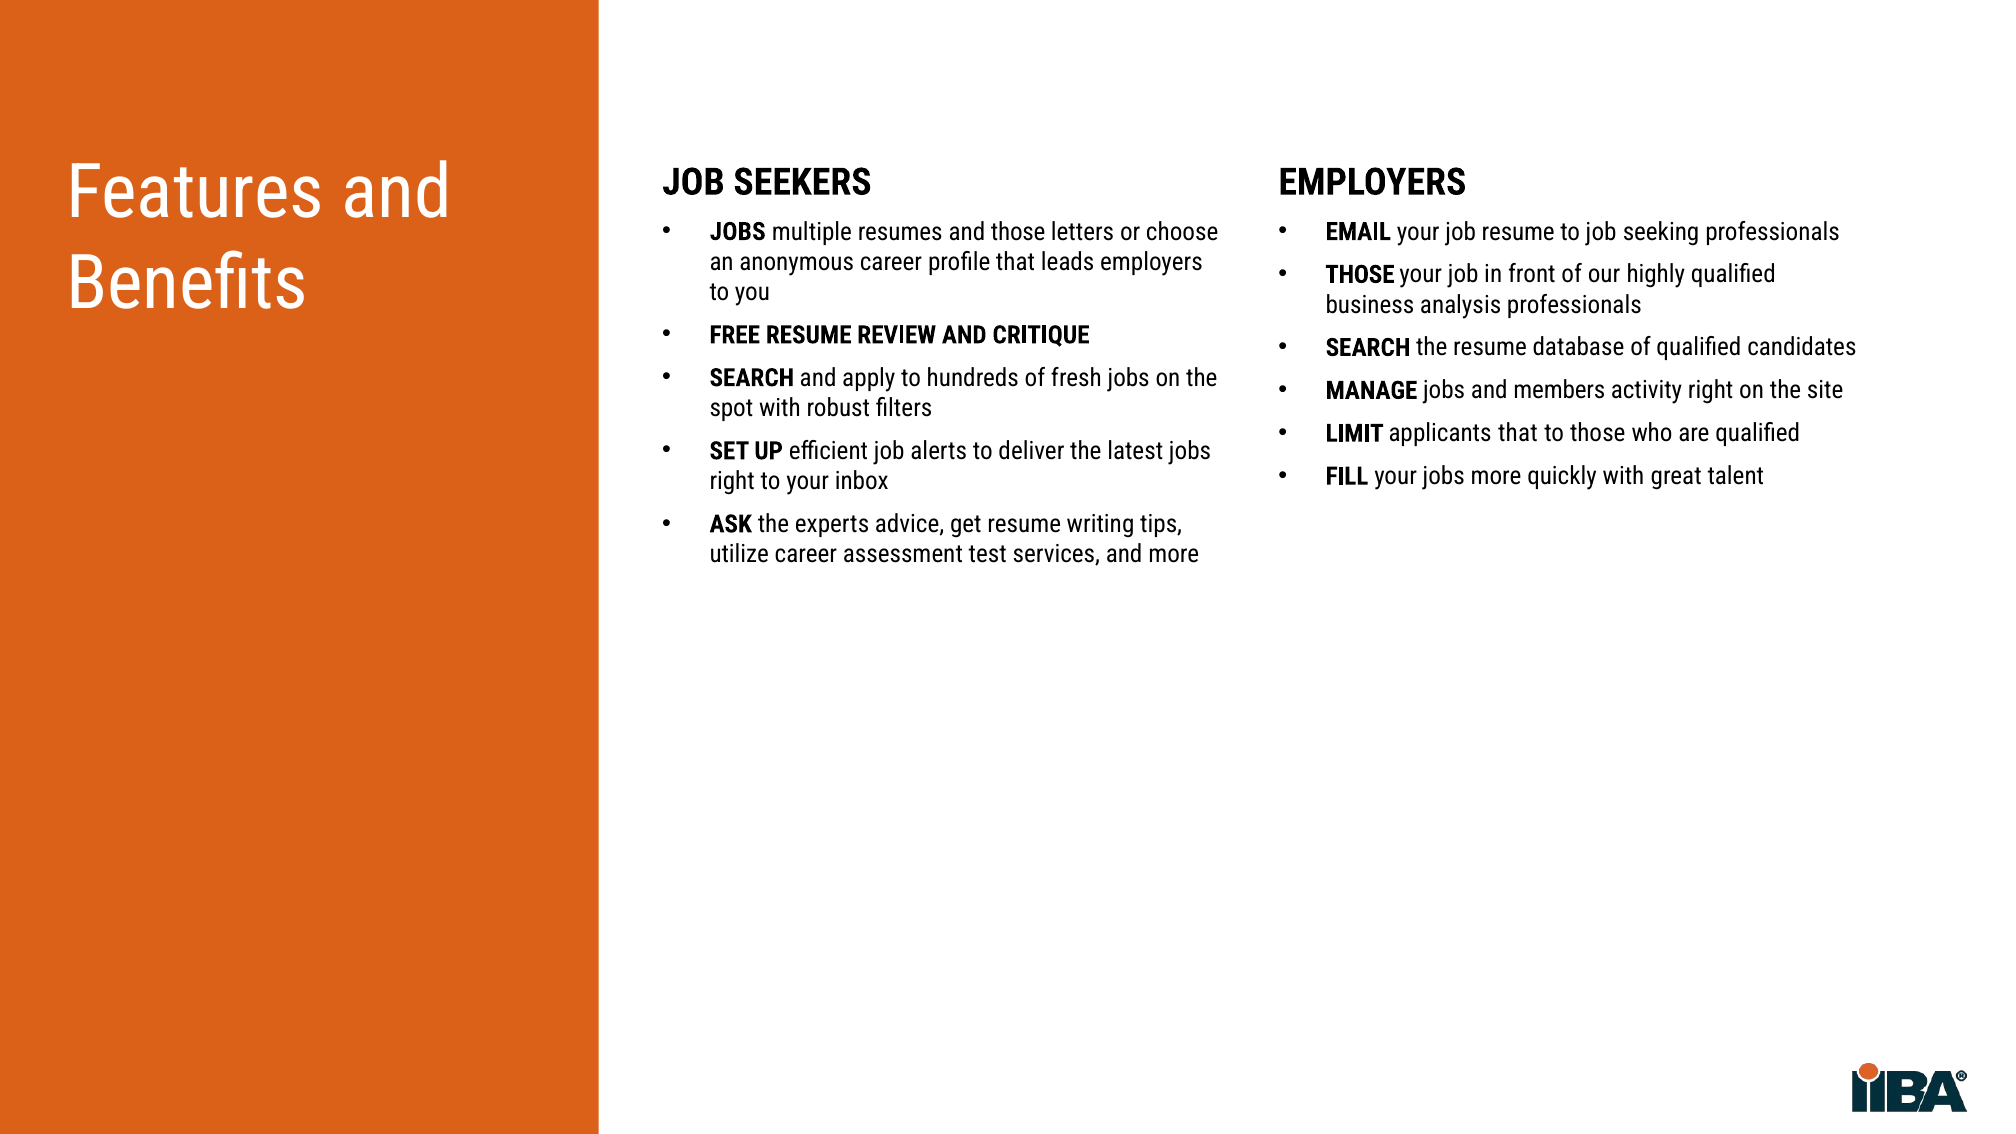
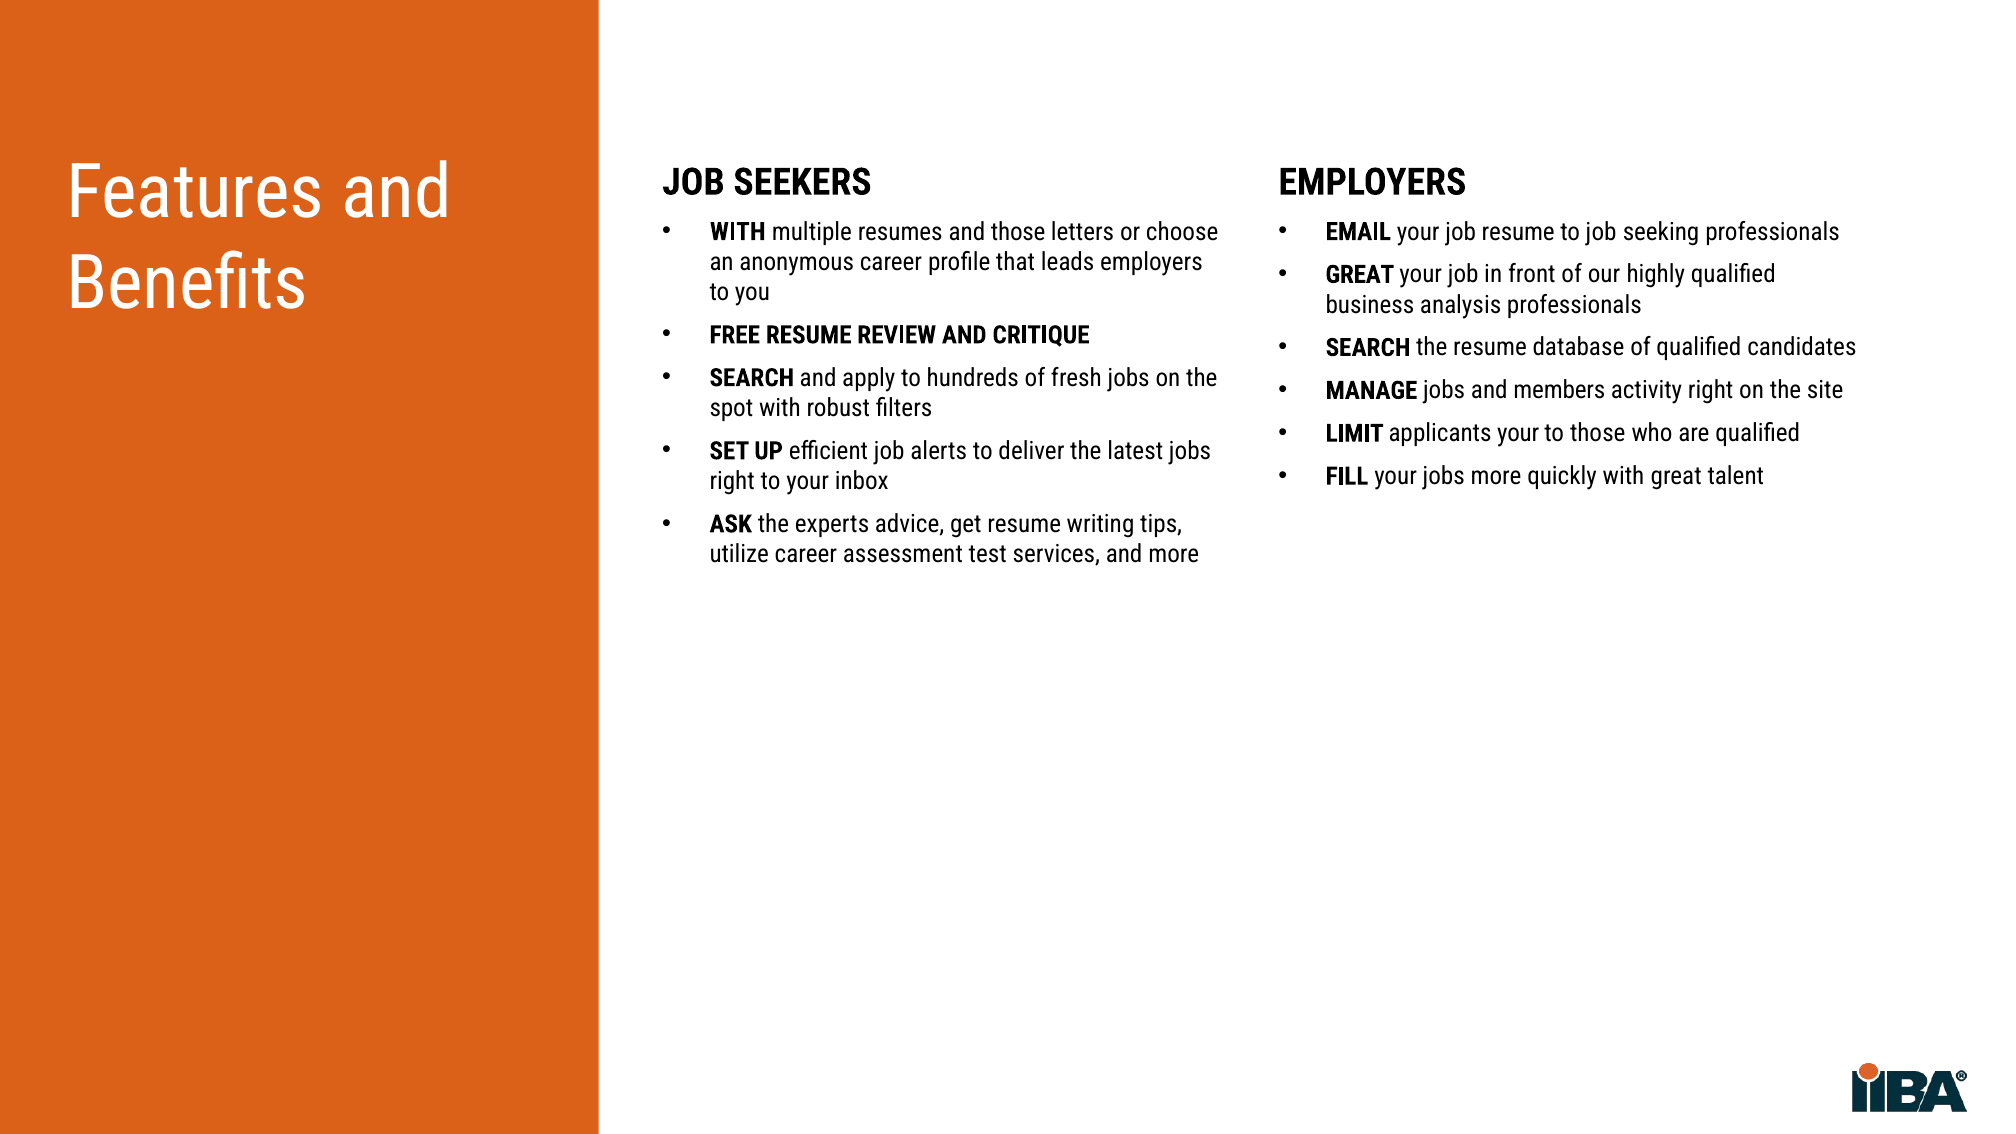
JOBS at (738, 232): JOBS -> WITH
THOSE at (1360, 275): THOSE -> GREAT
applicants that: that -> your
